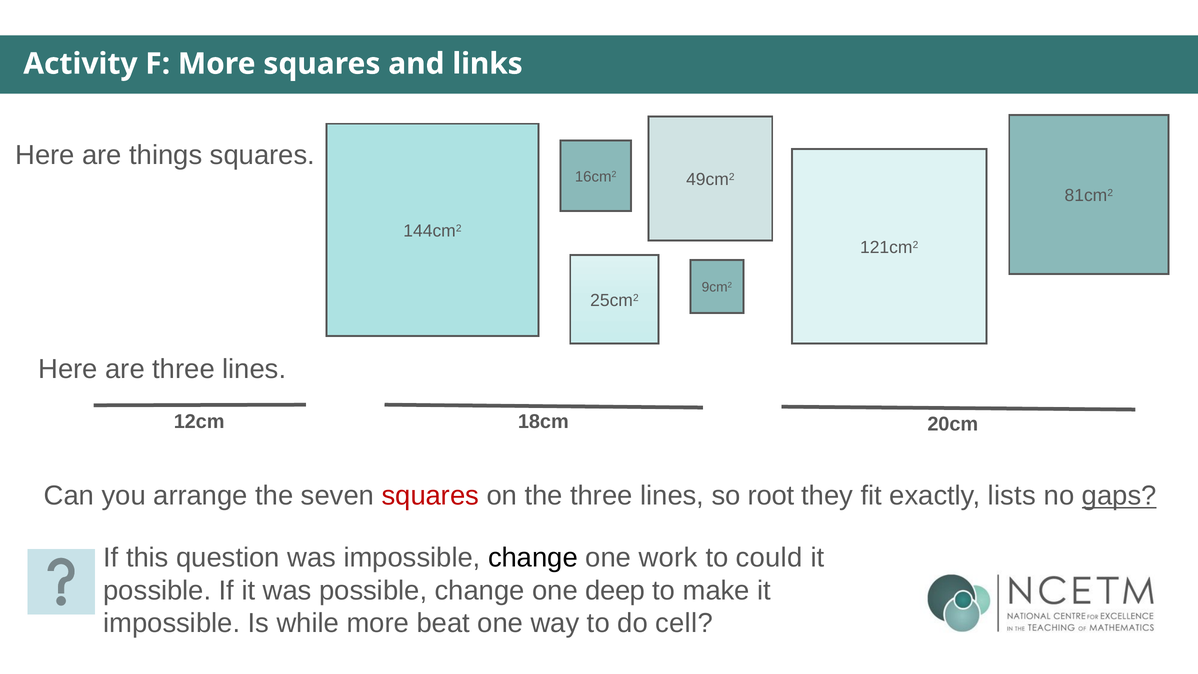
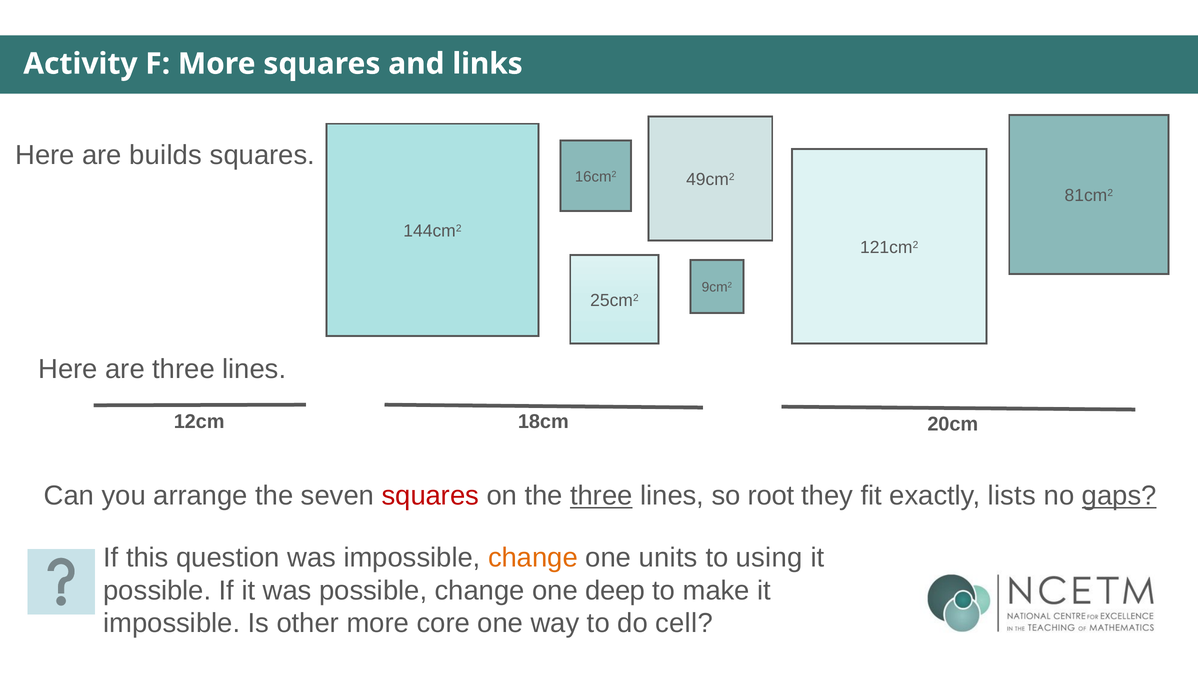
things: things -> builds
three at (601, 496) underline: none -> present
change at (533, 557) colour: black -> orange
work: work -> units
could: could -> using
while: while -> other
beat: beat -> core
